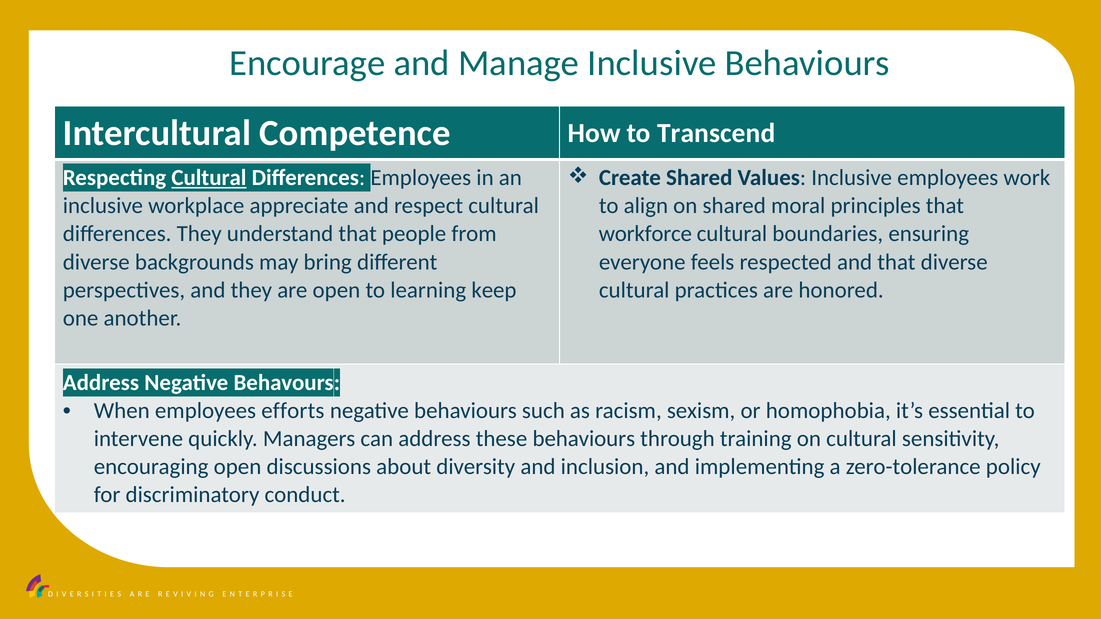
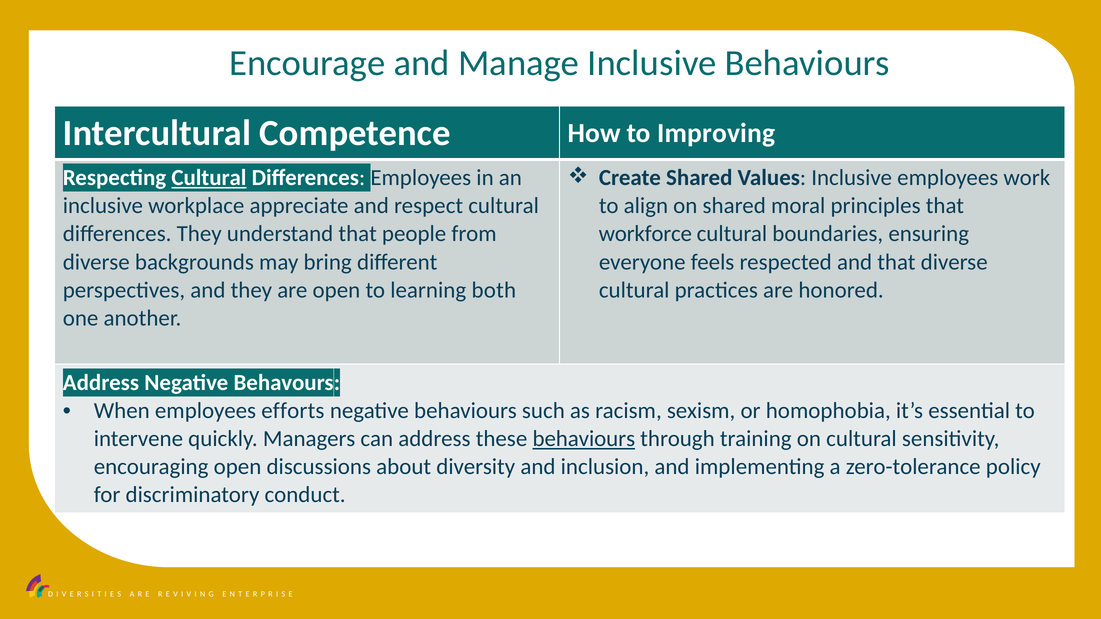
Transcend: Transcend -> Improving
keep: keep -> both
behaviours at (584, 439) underline: none -> present
